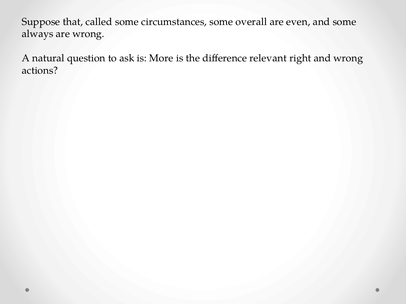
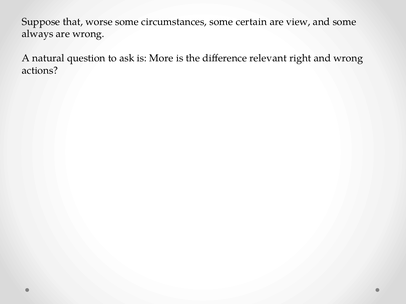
called: called -> worse
overall: overall -> certain
even: even -> view
